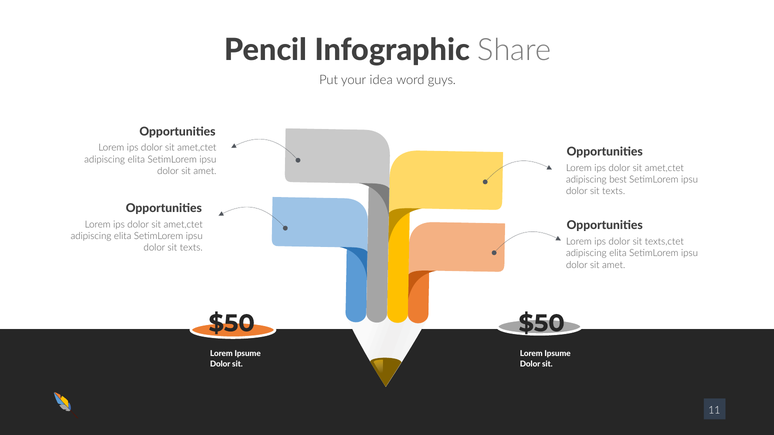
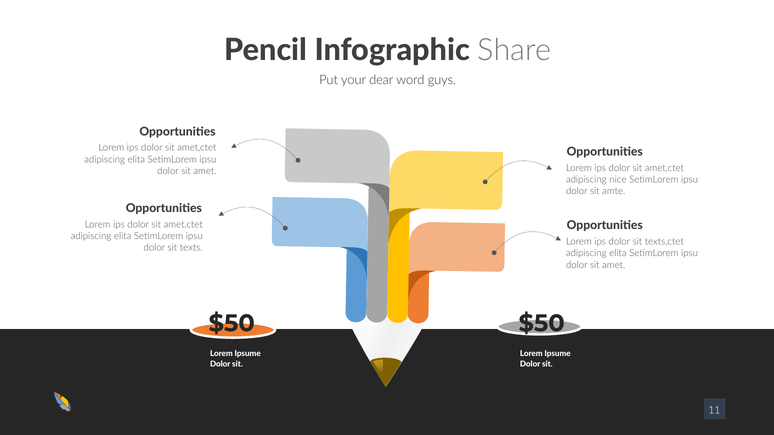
idea: idea -> dear
best: best -> nice
texts at (614, 191): texts -> amte
